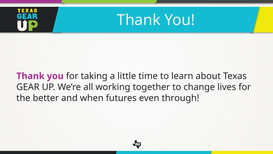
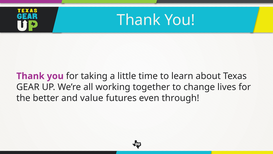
when: when -> value
